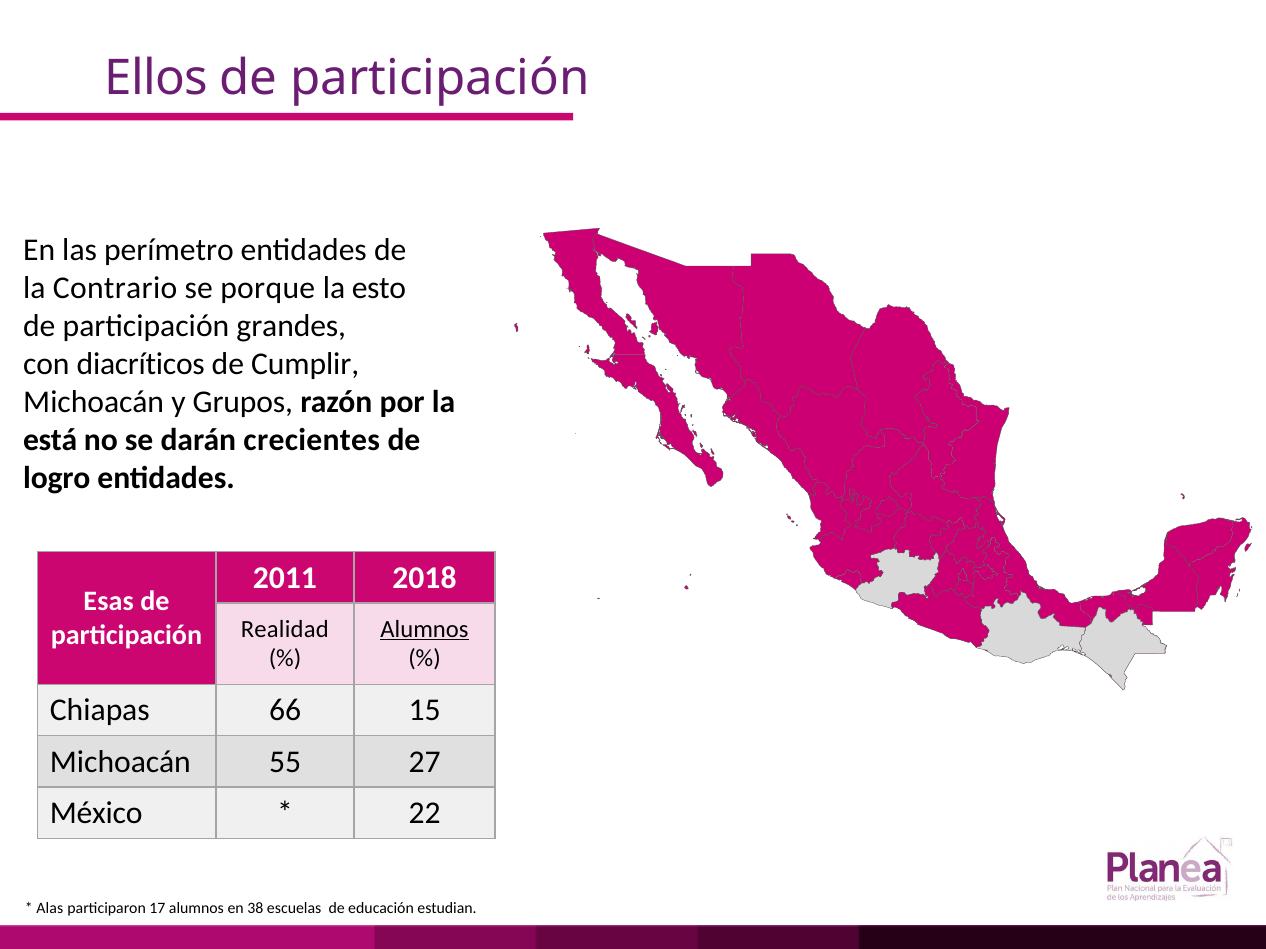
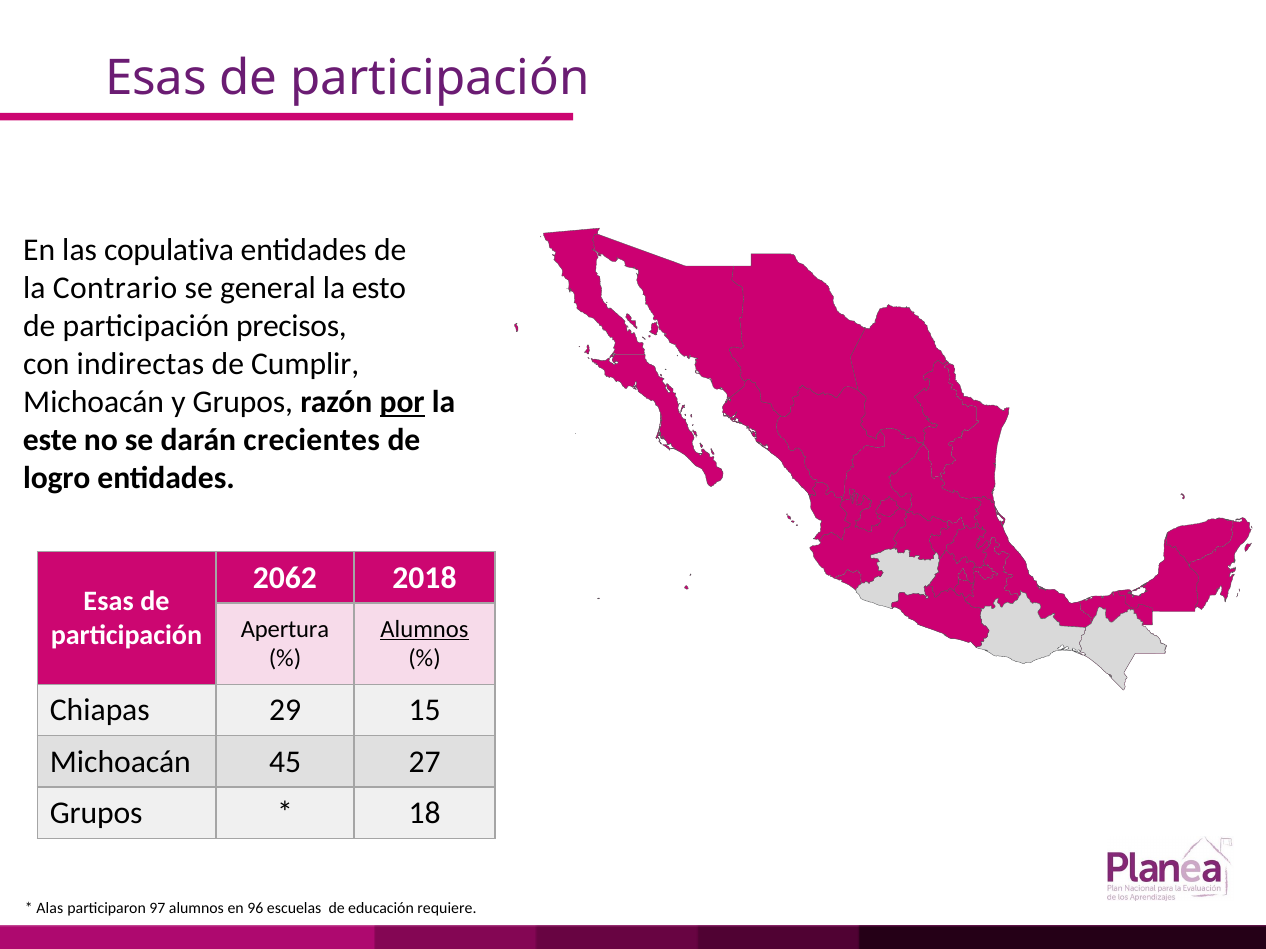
Ellos at (156, 79): Ellos -> Esas
perímetro: perímetro -> copulativa
porque: porque -> general
grandes: grandes -> precisos
diacríticos: diacríticos -> indirectas
por underline: none -> present
está: está -> este
2011: 2011 -> 2062
Realidad: Realidad -> Apertura
66: 66 -> 29
55: 55 -> 45
México at (96, 813): México -> Grupos
22: 22 -> 18
17: 17 -> 97
38: 38 -> 96
estudian: estudian -> requiere
